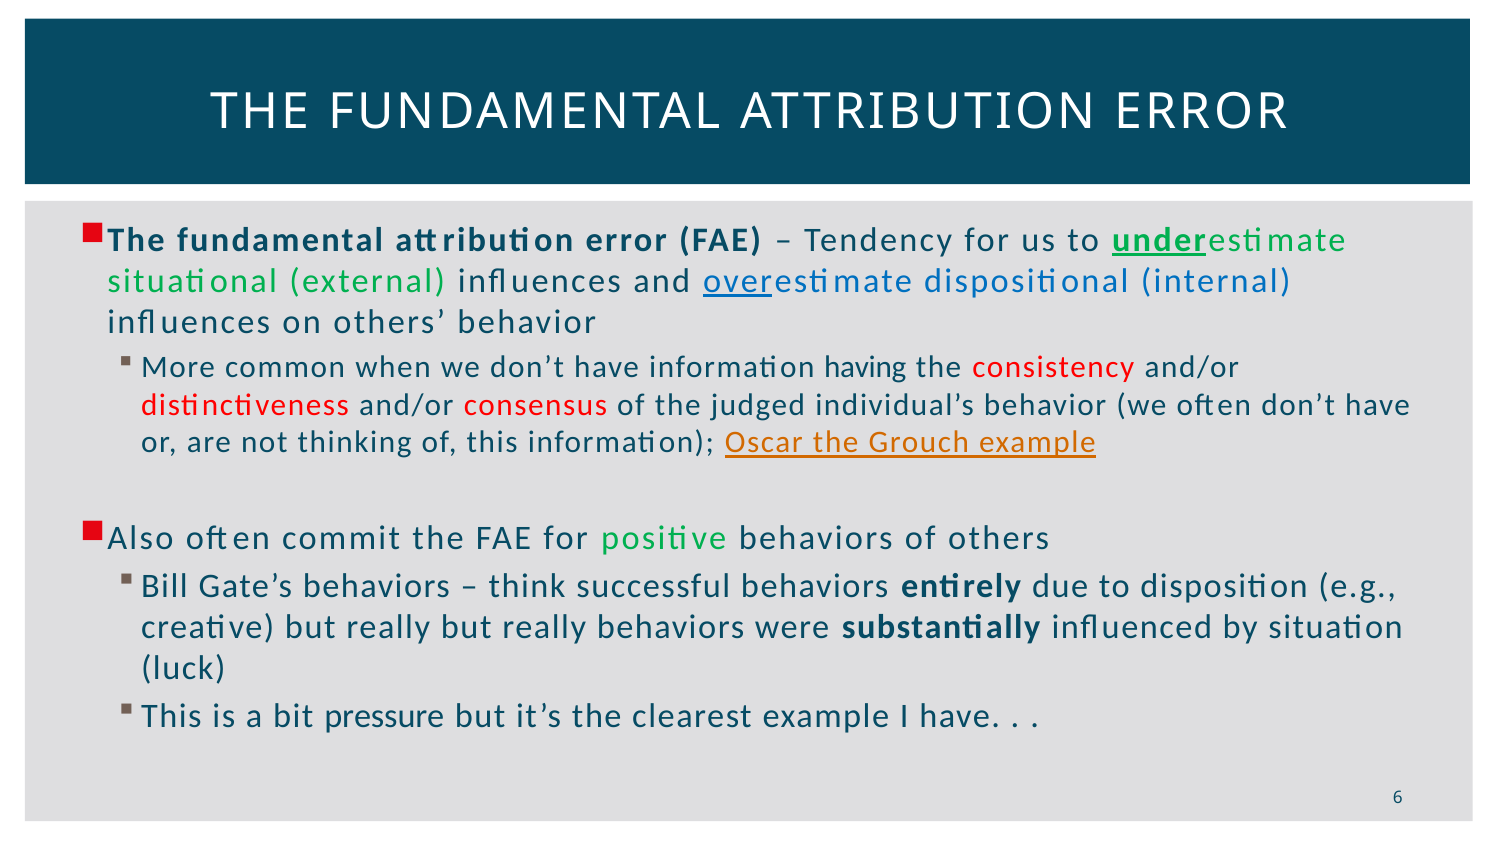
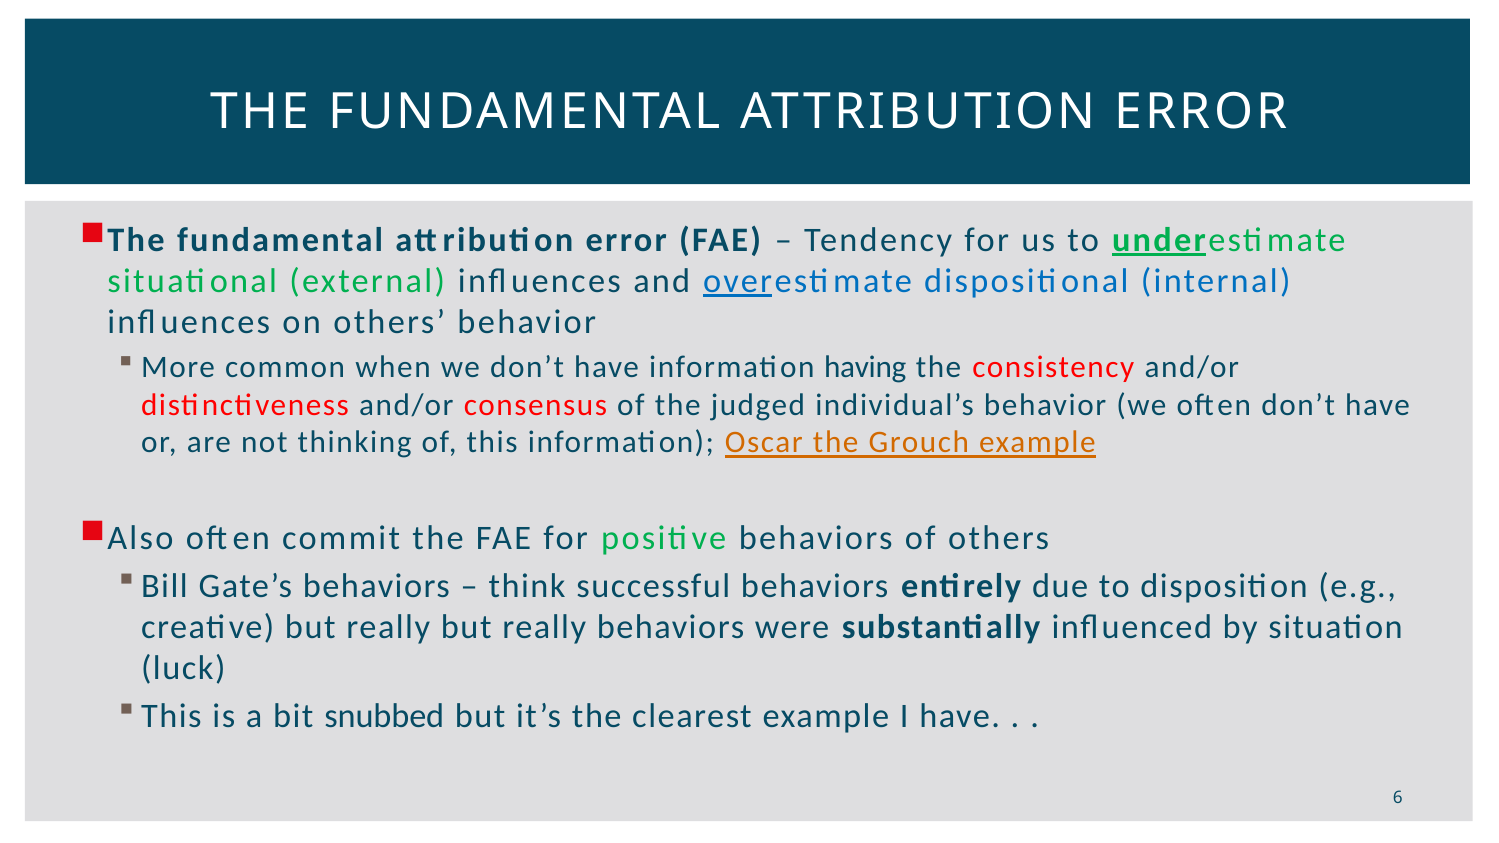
pressure: pressure -> snubbed
